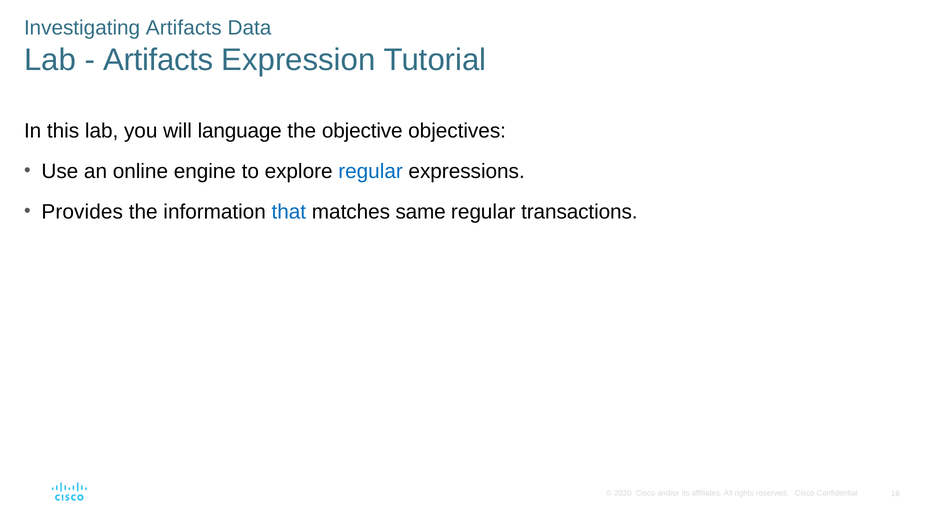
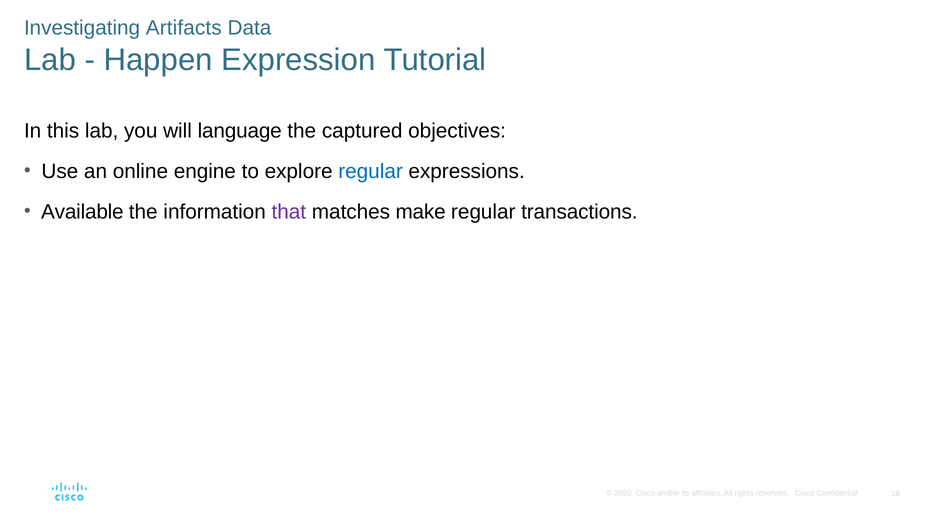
Artifacts at (158, 60): Artifacts -> Happen
objective: objective -> captured
Provides: Provides -> Available
that colour: blue -> purple
same: same -> make
